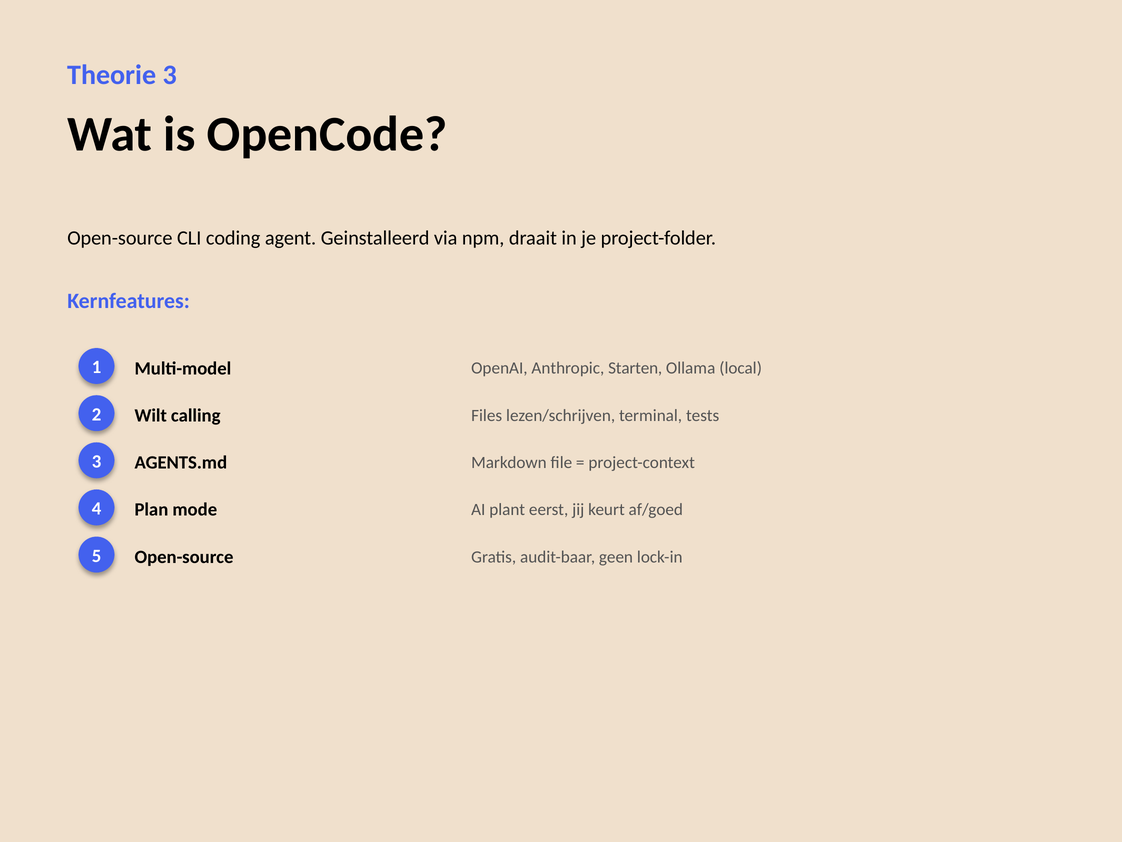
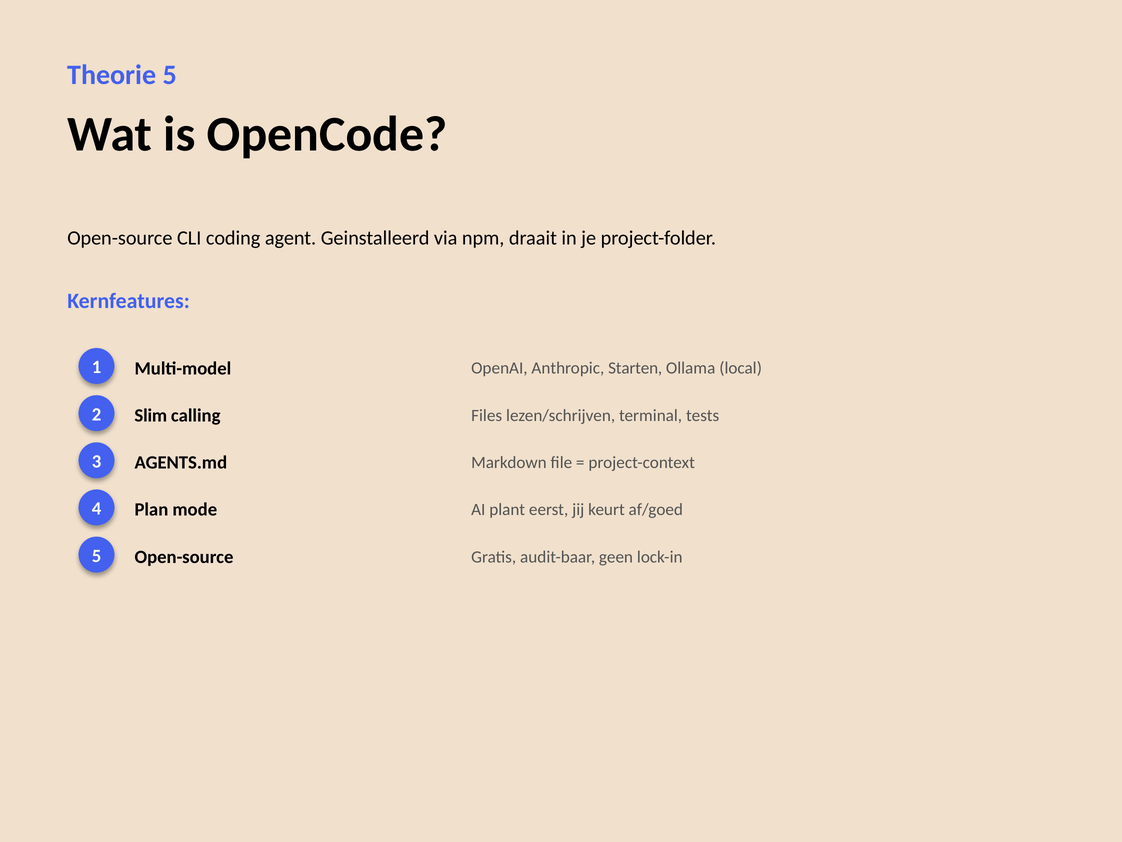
Theorie 3: 3 -> 5
Wilt: Wilt -> Slim
